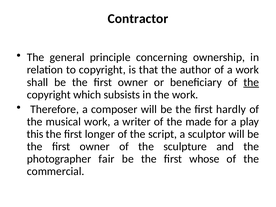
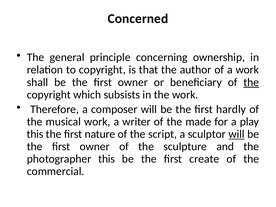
Contractor: Contractor -> Concerned
longer: longer -> nature
will at (236, 134) underline: none -> present
photographer fair: fair -> this
whose: whose -> create
